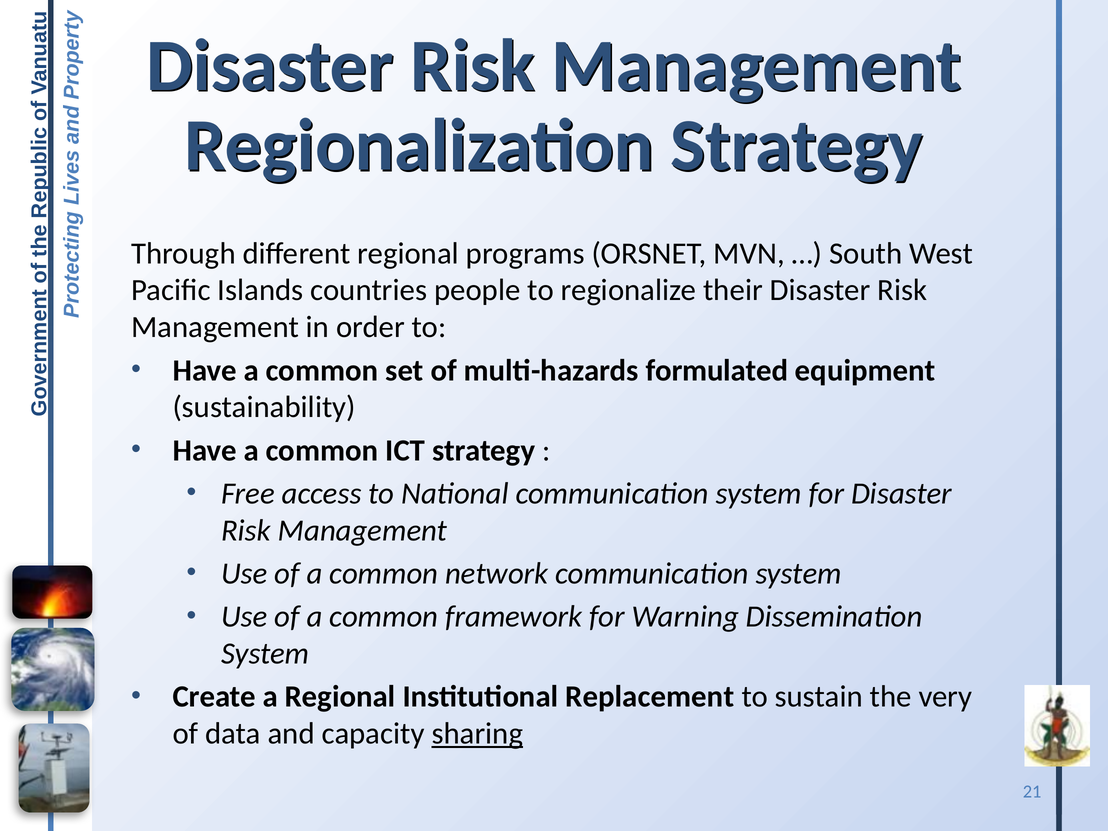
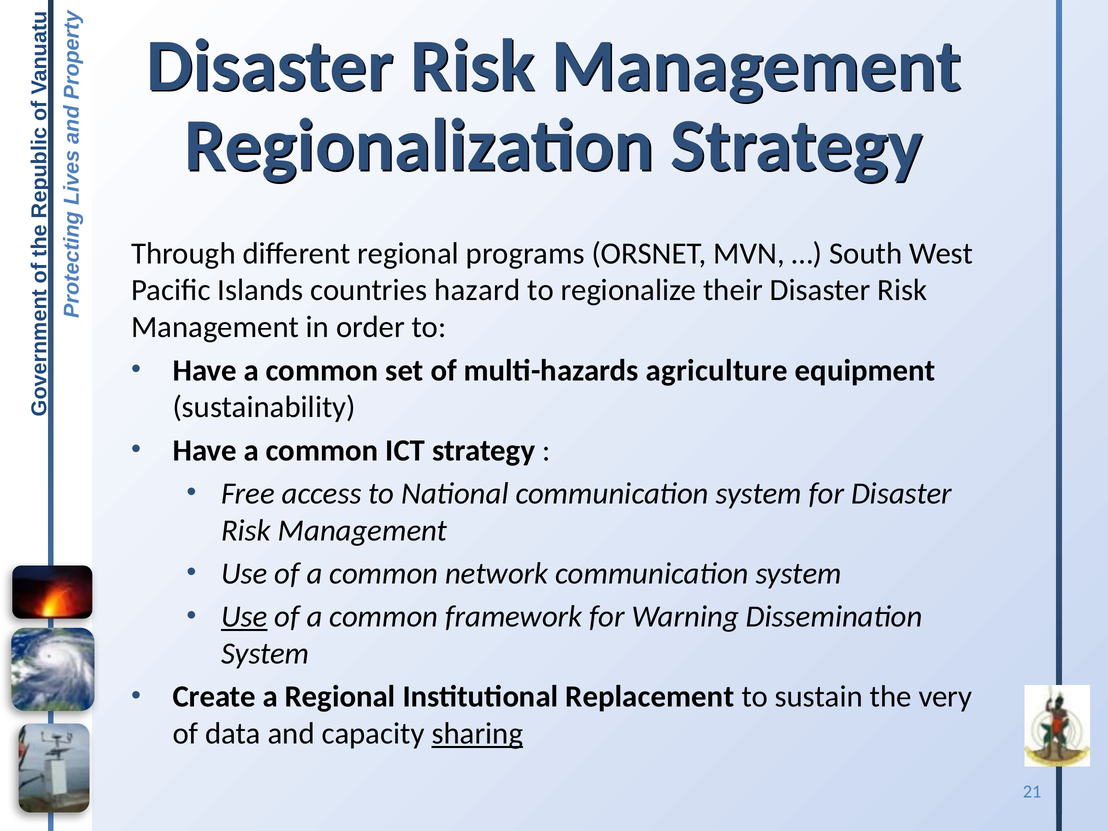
people: people -> hazard
formulated: formulated -> agriculture
Use at (244, 617) underline: none -> present
